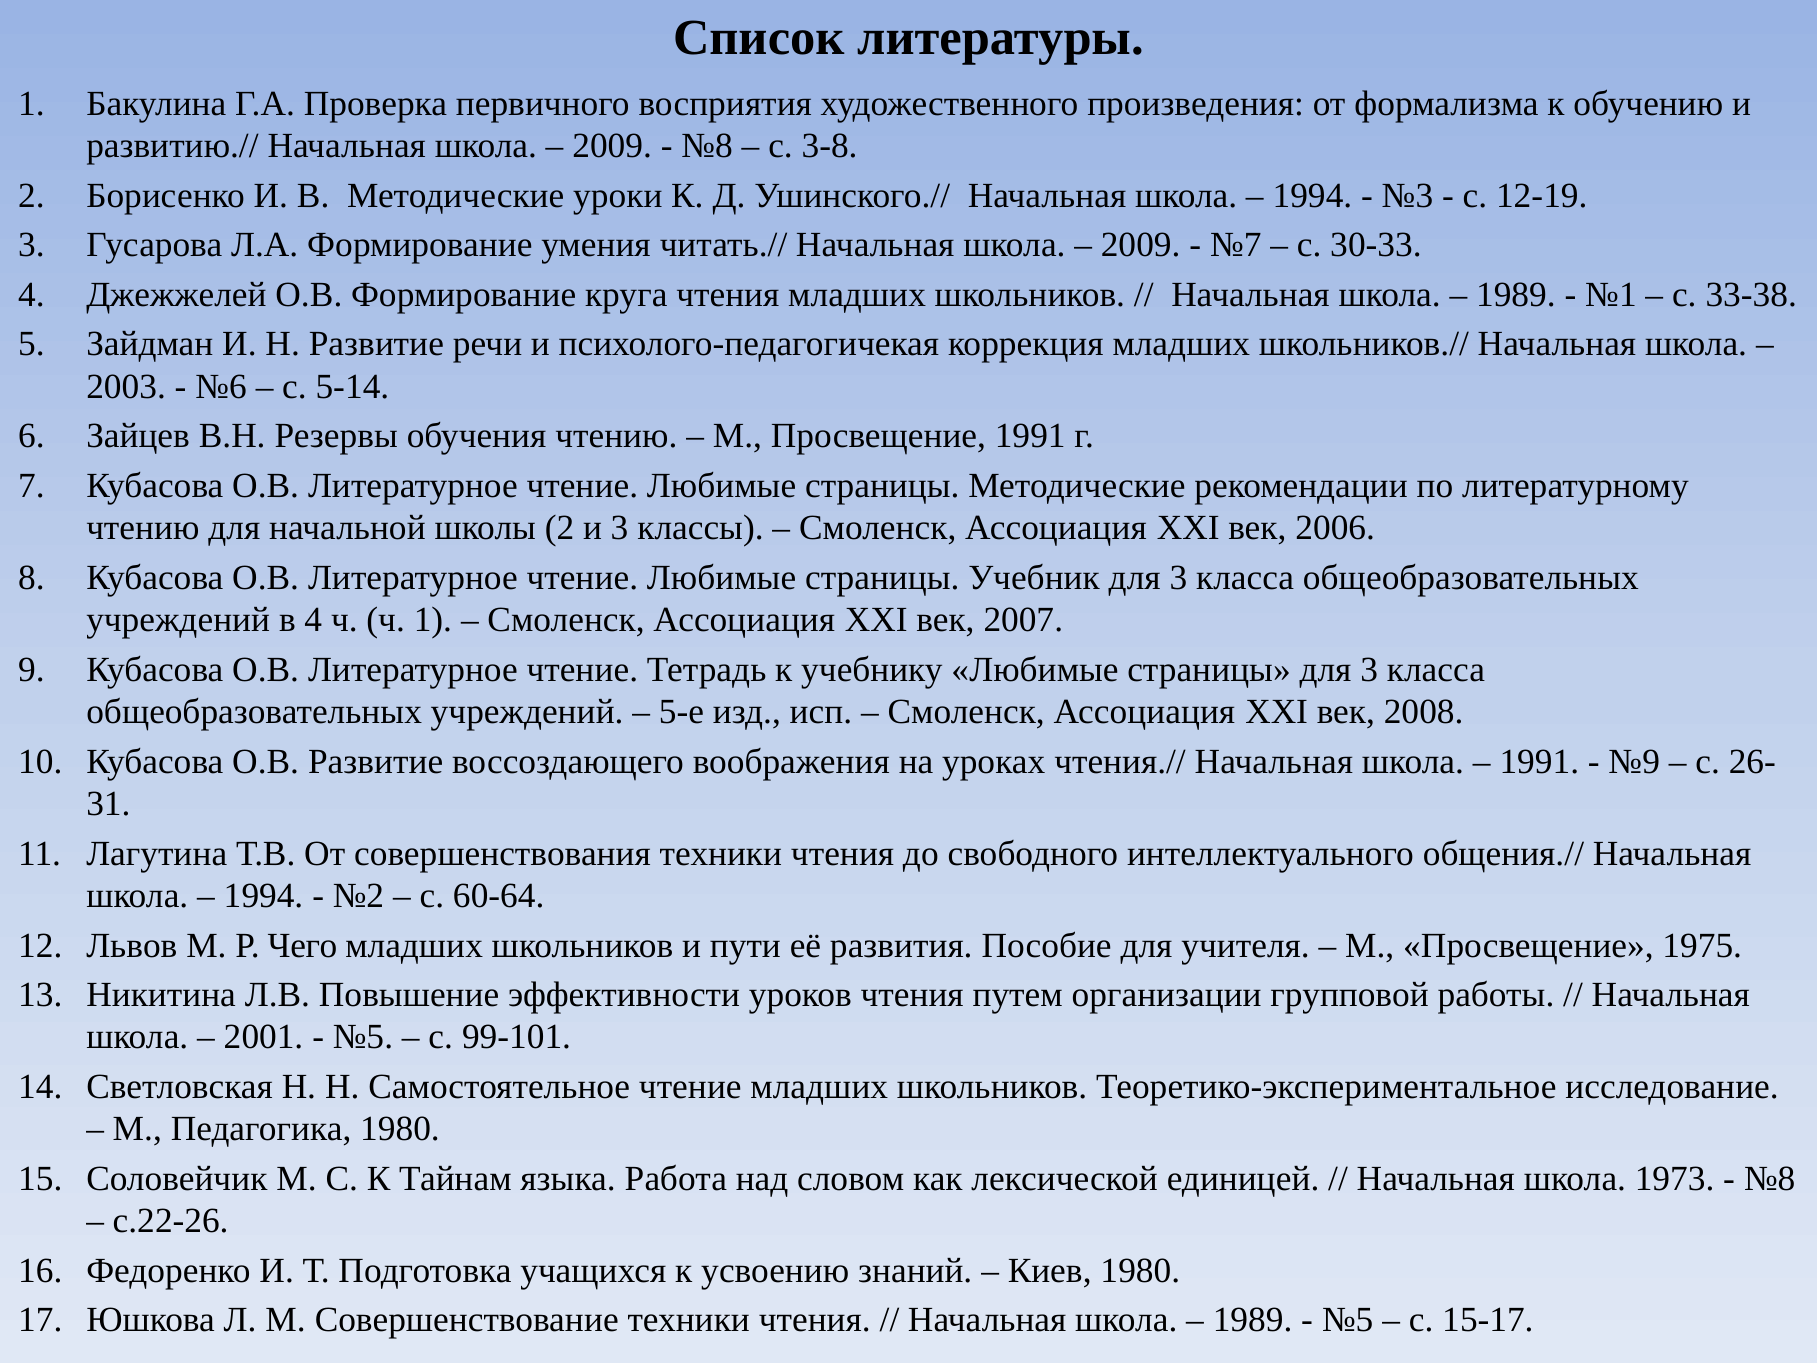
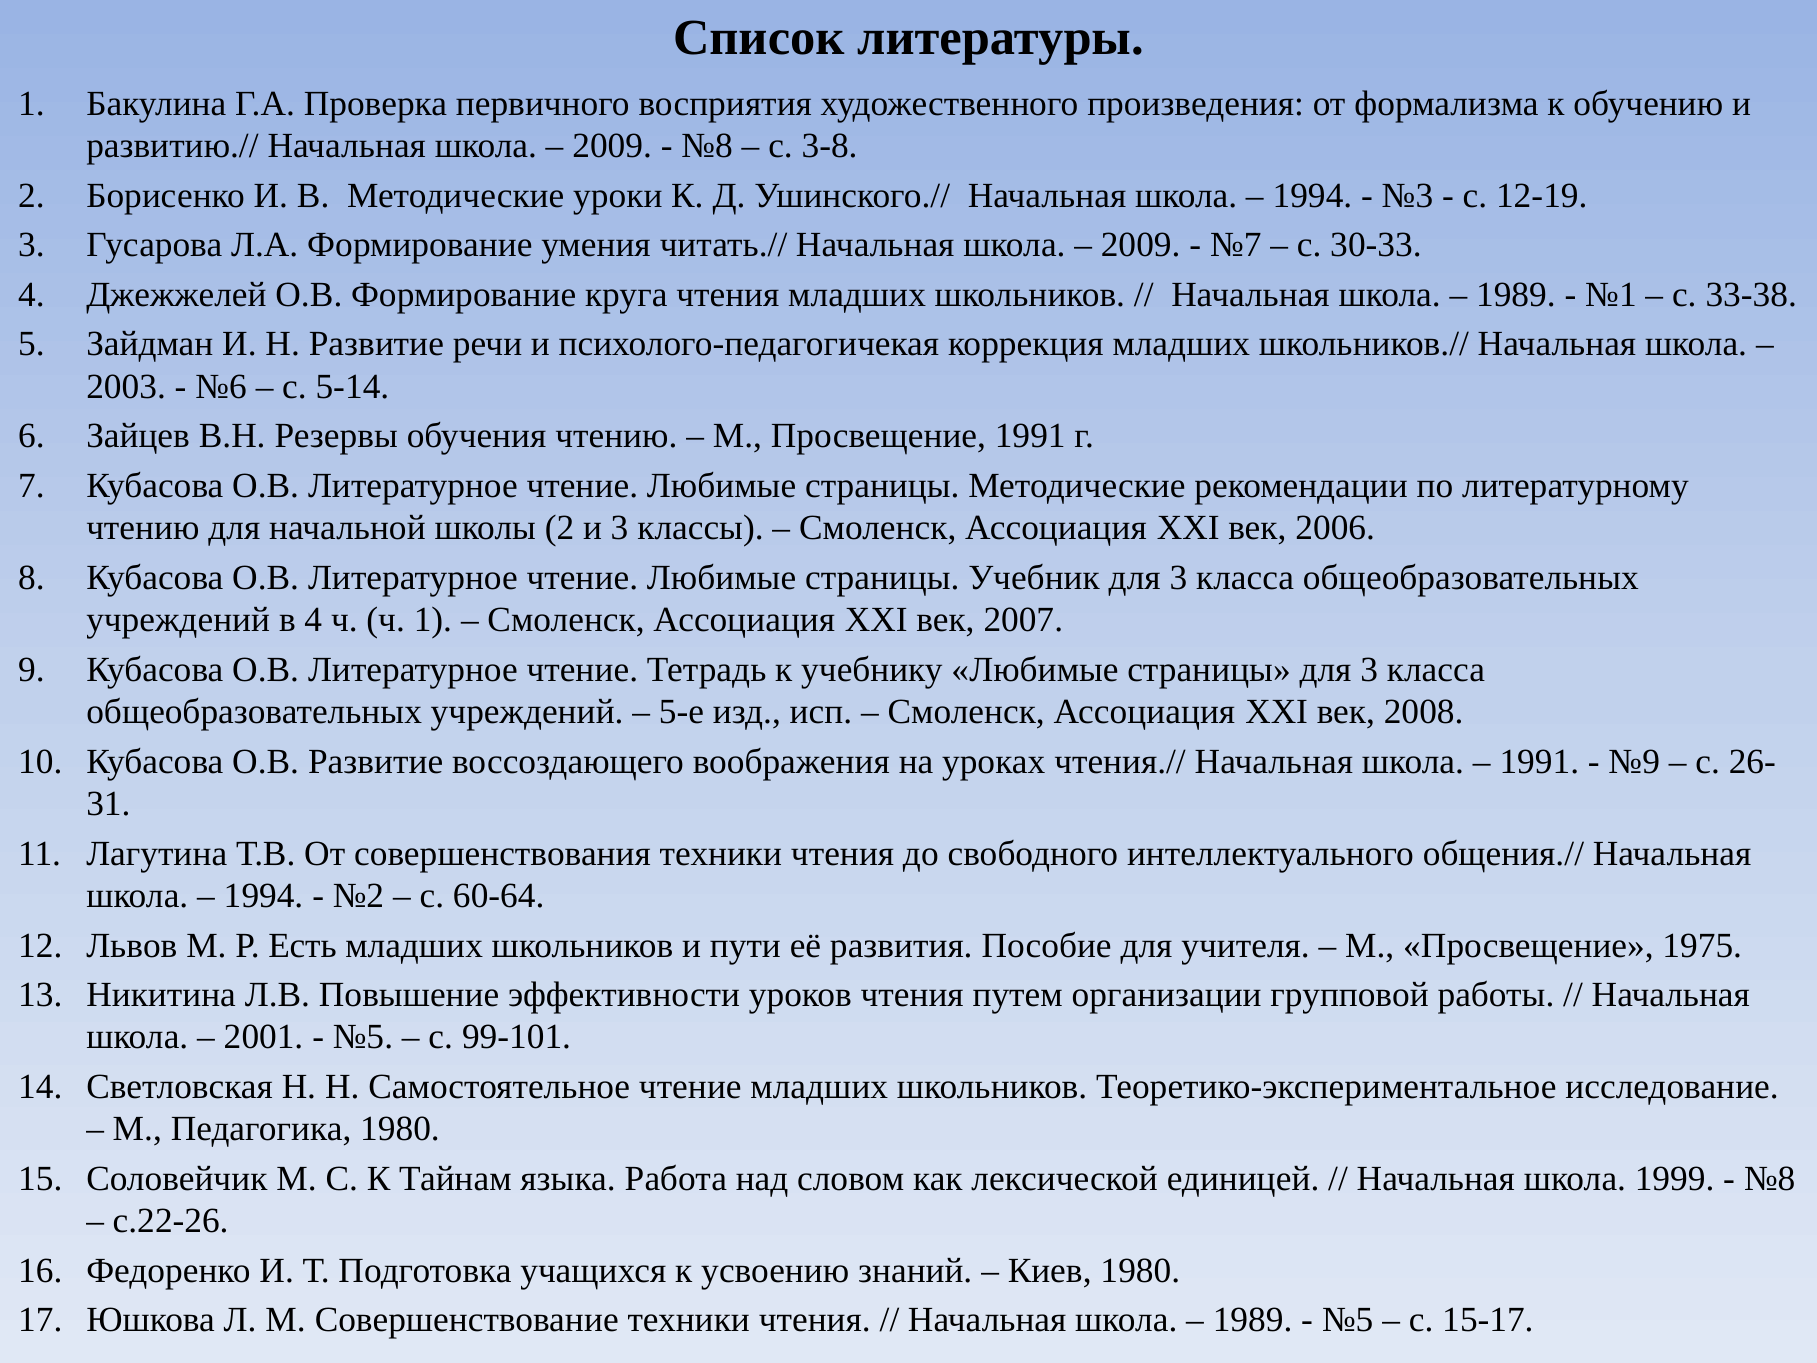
Чего: Чего -> Есть
1973: 1973 -> 1999
